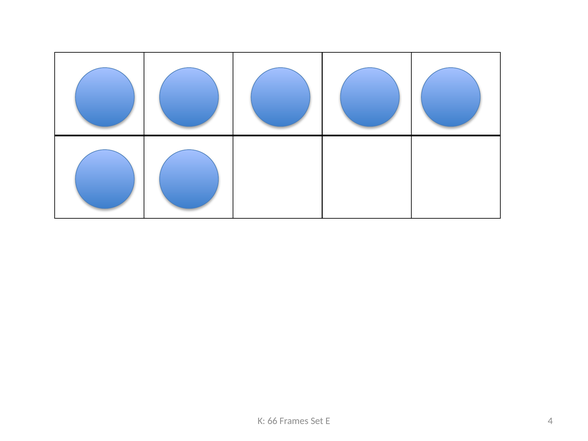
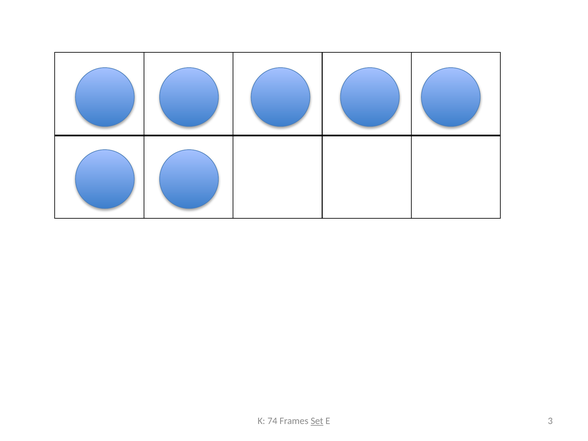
66: 66 -> 74
Set underline: none -> present
4: 4 -> 3
